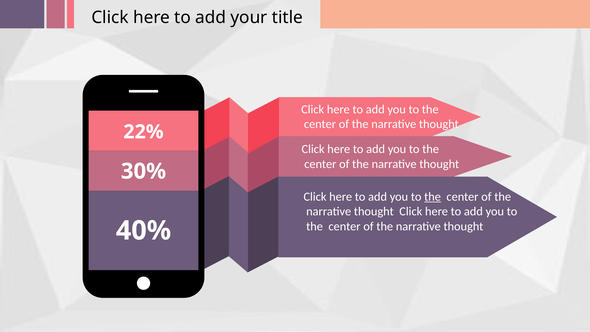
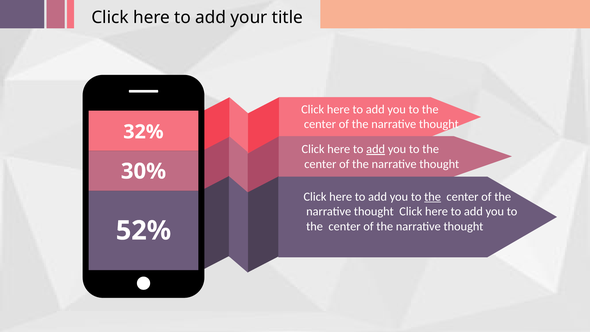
22%: 22% -> 32%
add at (376, 149) underline: none -> present
40%: 40% -> 52%
